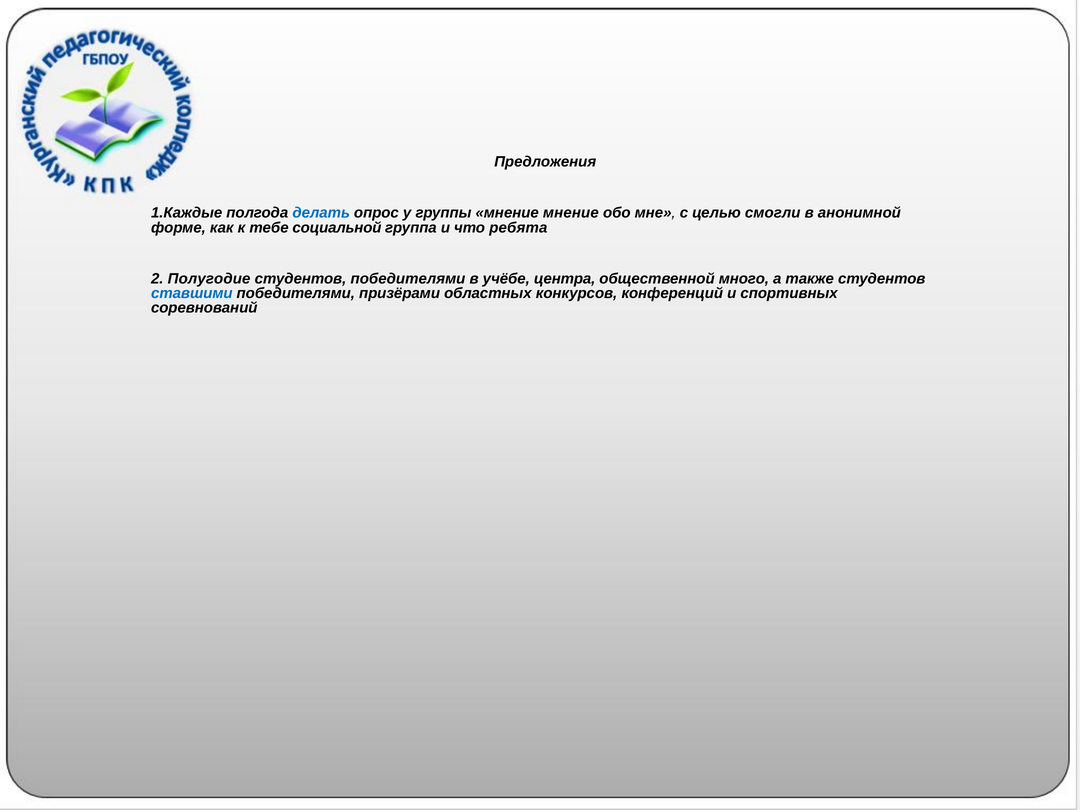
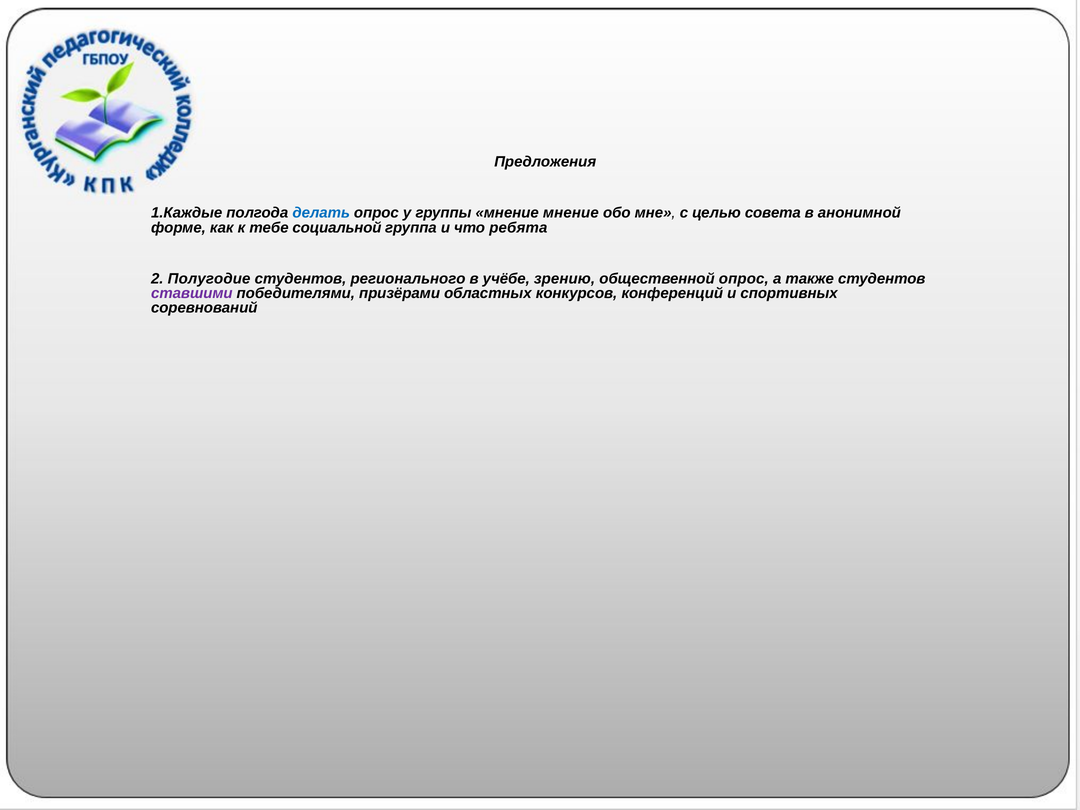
смогли: смогли -> совета
студентов победителями: победителями -> регионального
центра: центра -> зрению
общественной много: много -> опрос
ставшими colour: blue -> purple
